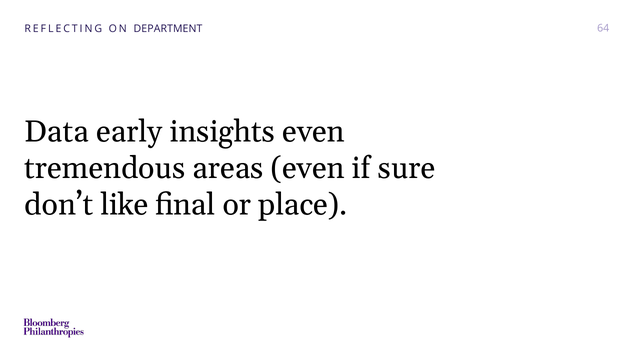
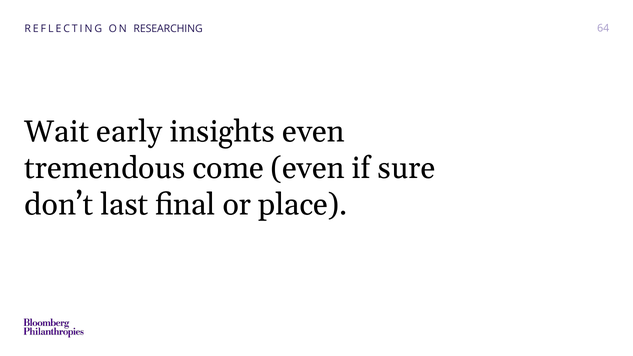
DEPARTMENT: DEPARTMENT -> RESEARCHING
Data: Data -> Wait
areas: areas -> come
like: like -> last
